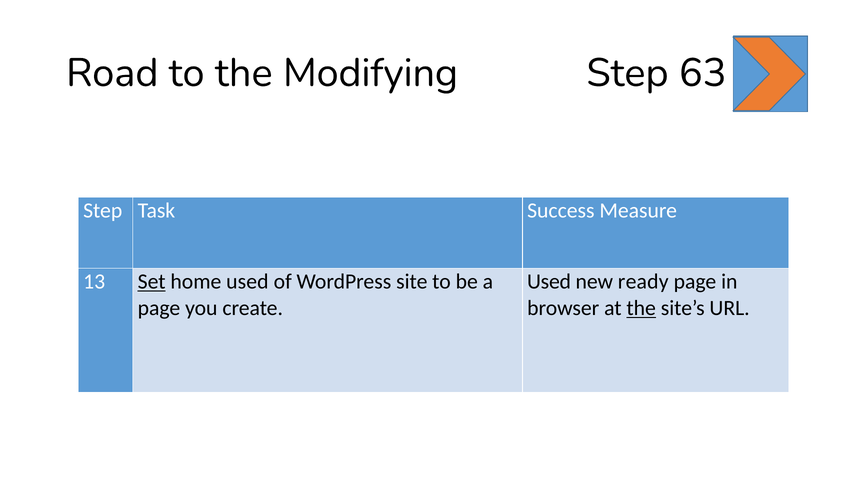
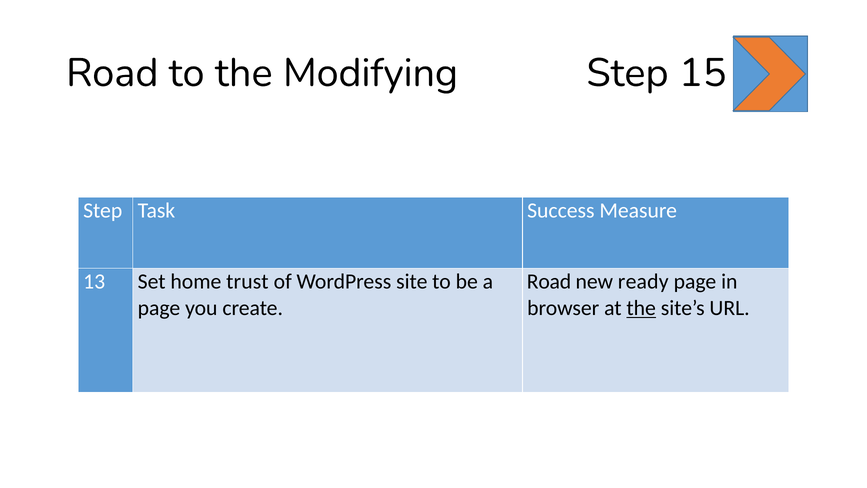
63: 63 -> 15
Set underline: present -> none
home used: used -> trust
Used at (549, 281): Used -> Road
